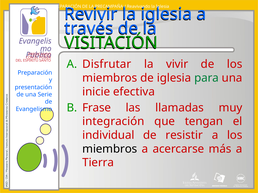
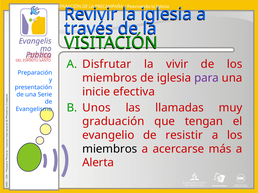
para colour: green -> purple
Frase: Frase -> Unos
integración: integración -> graduación
individual: individual -> evangelio
Tierra: Tierra -> Alerta
